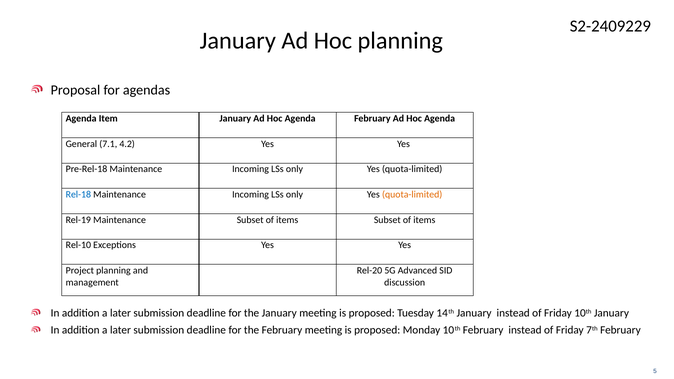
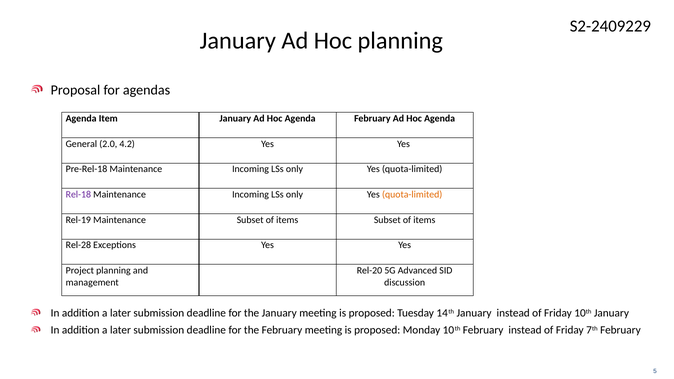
7.1: 7.1 -> 2.0
Rel-18 colour: blue -> purple
Rel-10: Rel-10 -> Rel-28
